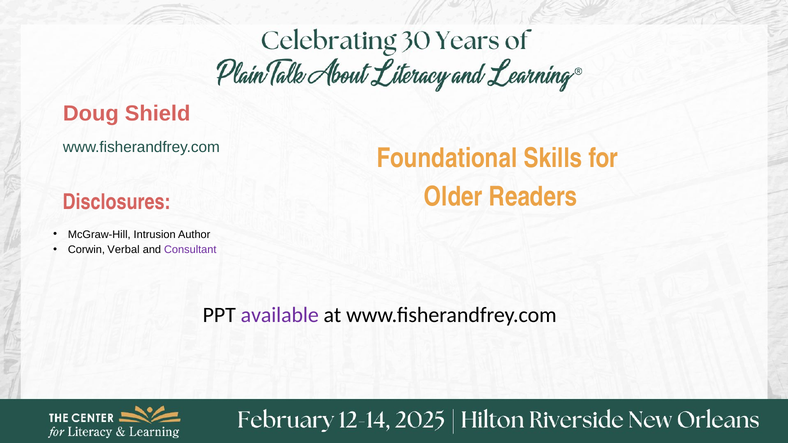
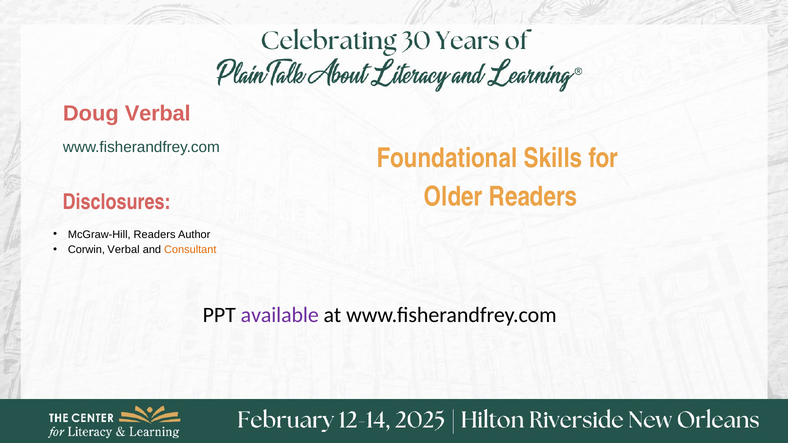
Doug Shield: Shield -> Verbal
McGraw-Hill Intrusion: Intrusion -> Readers
Consultant colour: purple -> orange
